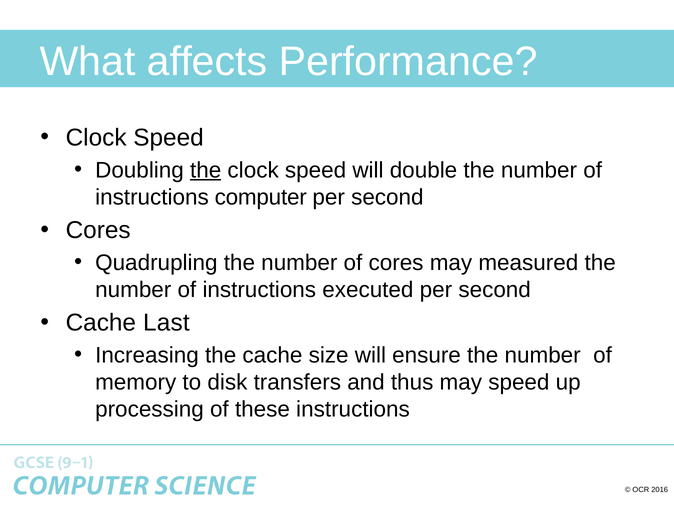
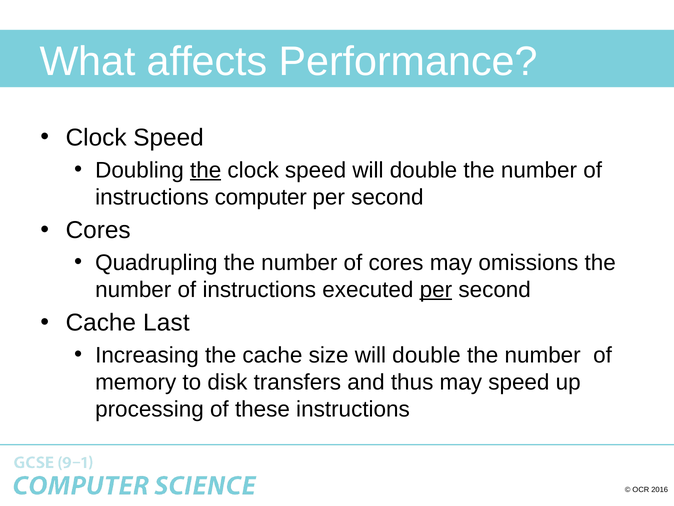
measured: measured -> omissions
per at (436, 289) underline: none -> present
size will ensure: ensure -> double
